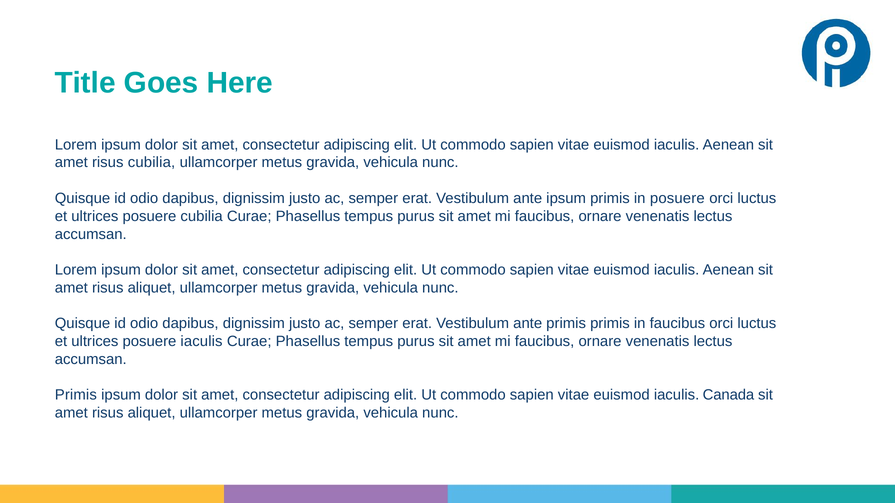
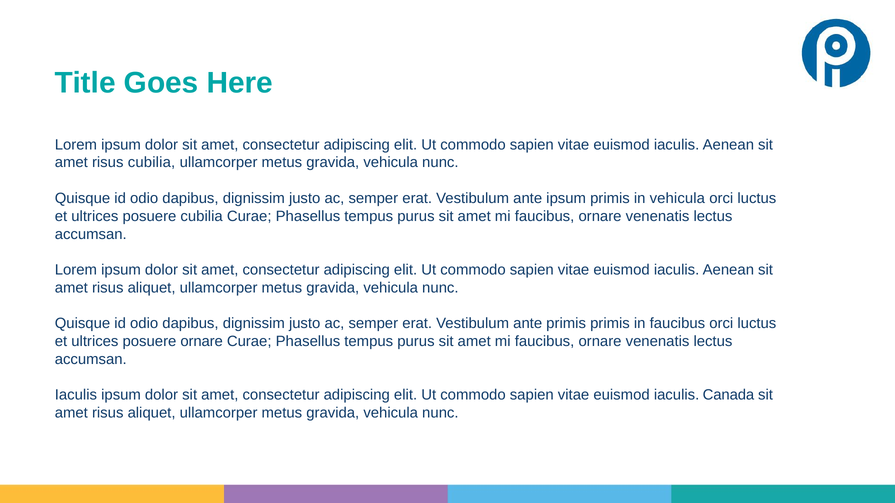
in posuere: posuere -> vehicula
posuere iaculis: iaculis -> ornare
Primis at (76, 395): Primis -> Iaculis
